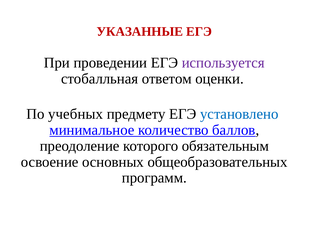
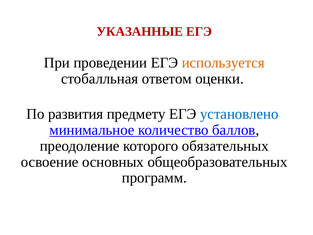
используется colour: purple -> orange
учебных: учебных -> развития
обязательным: обязательным -> обязательных
